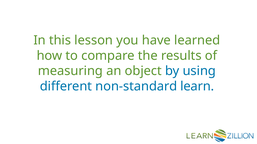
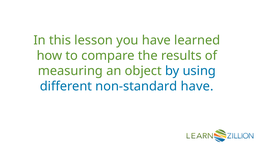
non-standard learn: learn -> have
